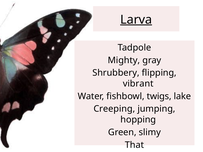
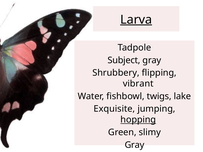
Mighty: Mighty -> Subject
Creeping: Creeping -> Exquisite
hopping underline: none -> present
That at (134, 145): That -> Gray
